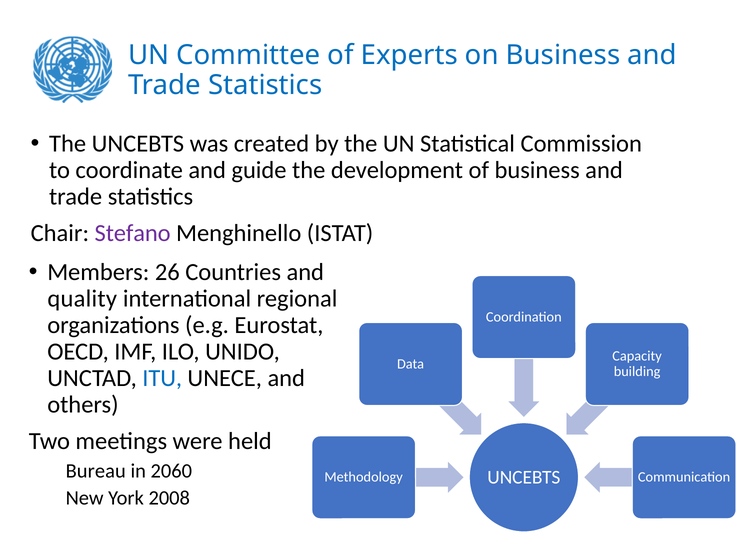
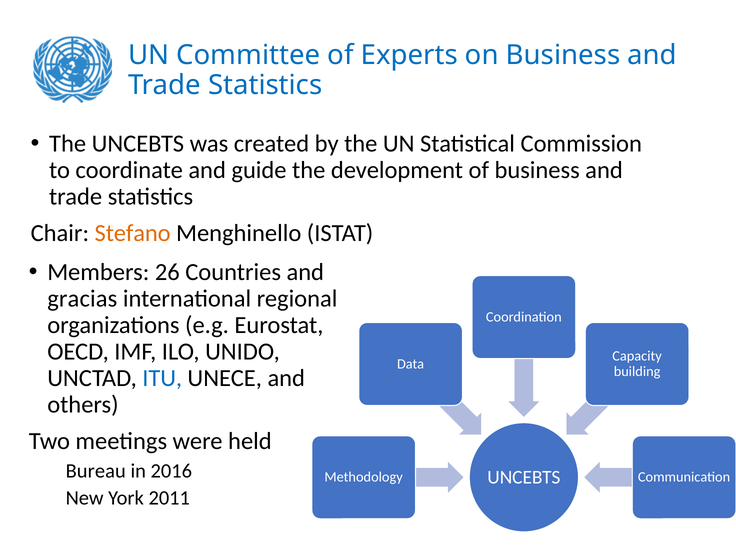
Stefano colour: purple -> orange
quality: quality -> gracias
2060: 2060 -> 2016
2008: 2008 -> 2011
